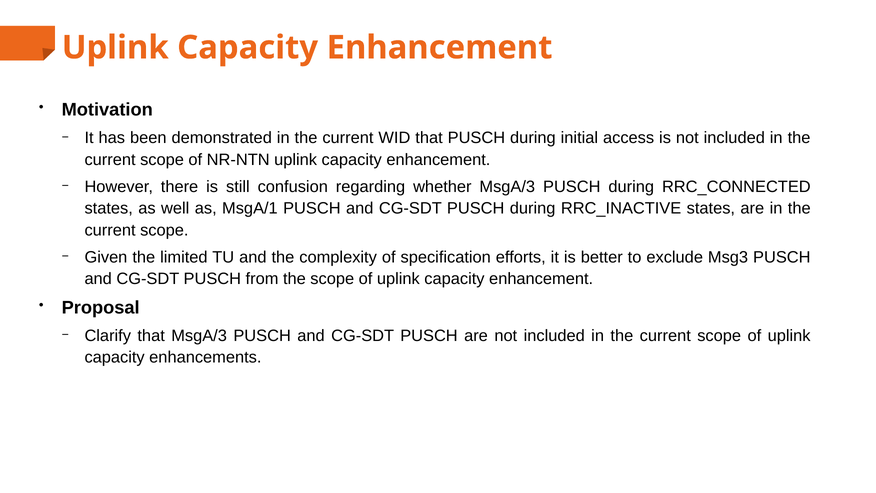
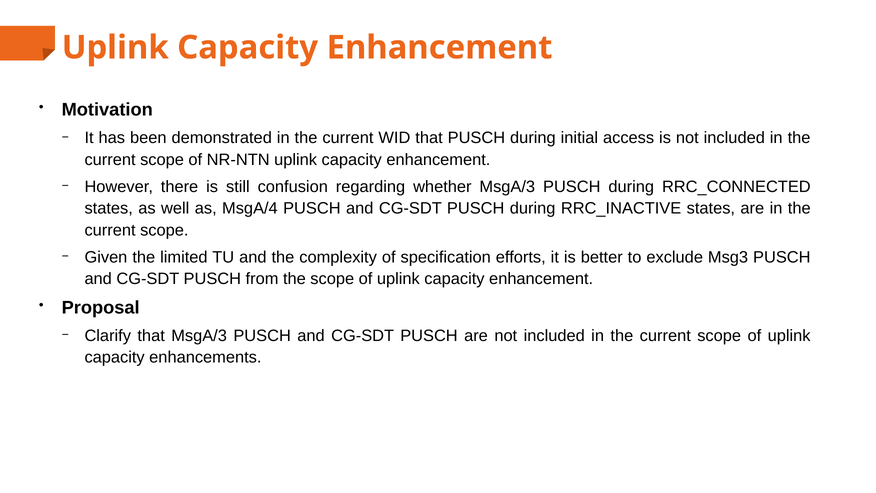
MsgA/1: MsgA/1 -> MsgA/4
